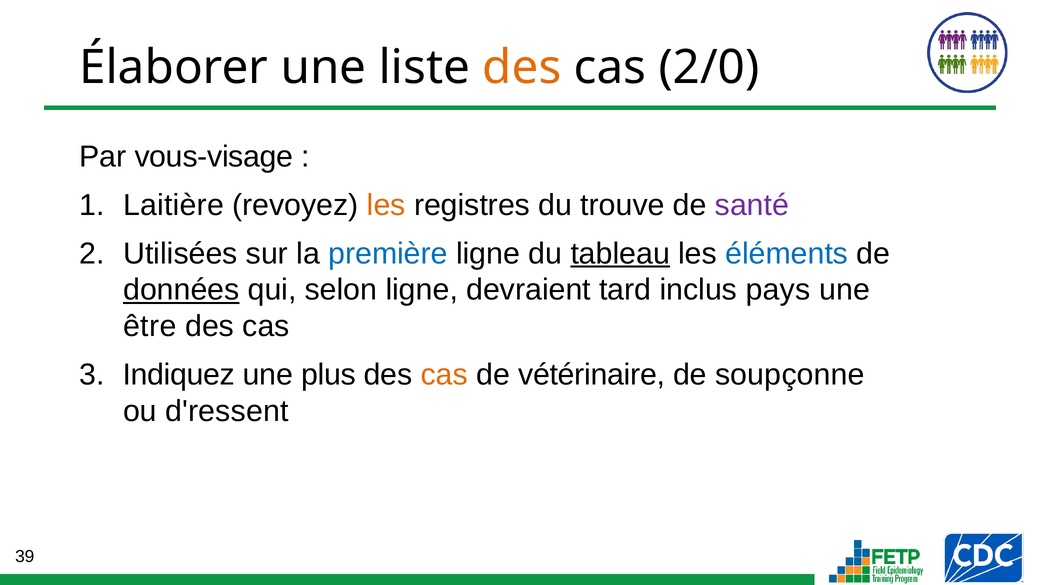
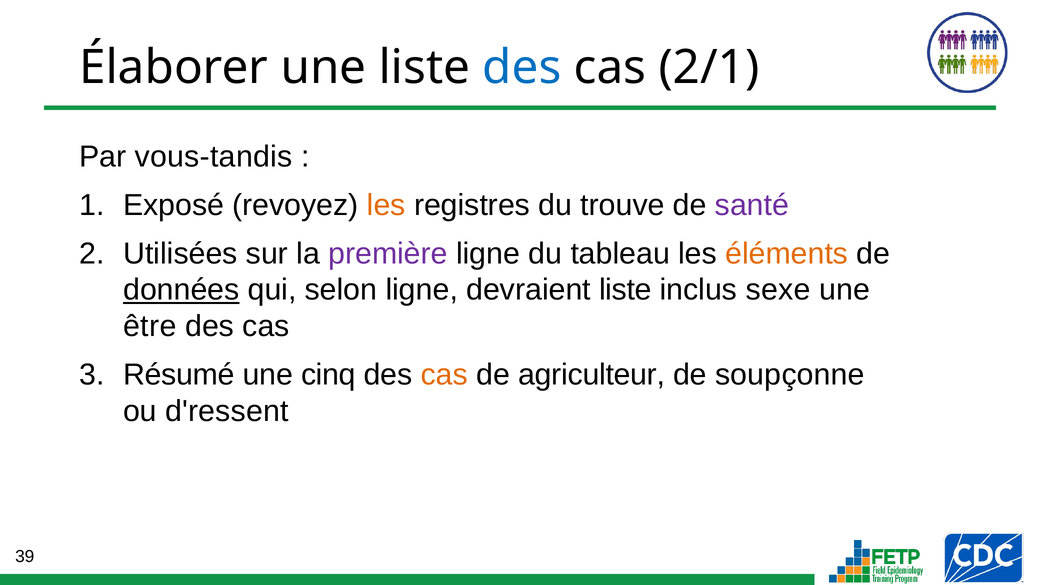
des at (522, 68) colour: orange -> blue
2/0: 2/0 -> 2/1
vous-visage: vous-visage -> vous-tandis
Laitière: Laitière -> Exposé
première colour: blue -> purple
tableau underline: present -> none
éléments colour: blue -> orange
devraient tard: tard -> liste
pays: pays -> sexe
Indiquez: Indiquez -> Résumé
plus: plus -> cinq
vétérinaire: vétérinaire -> agriculteur
